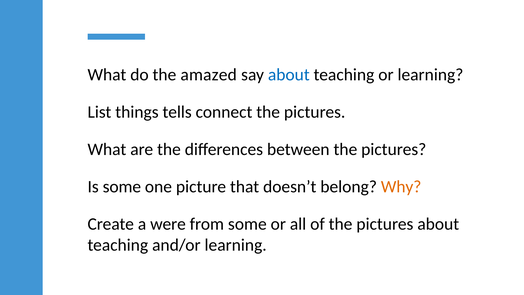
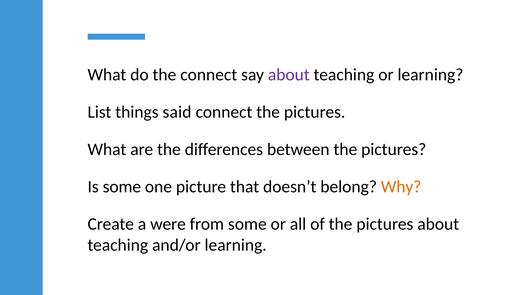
the amazed: amazed -> connect
about at (289, 75) colour: blue -> purple
tells: tells -> said
